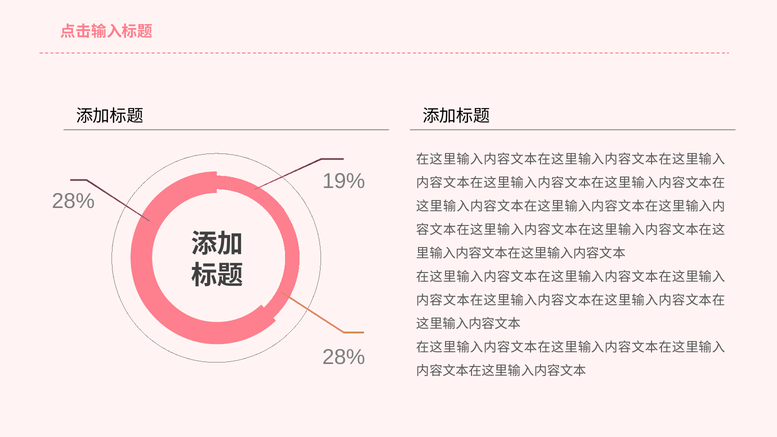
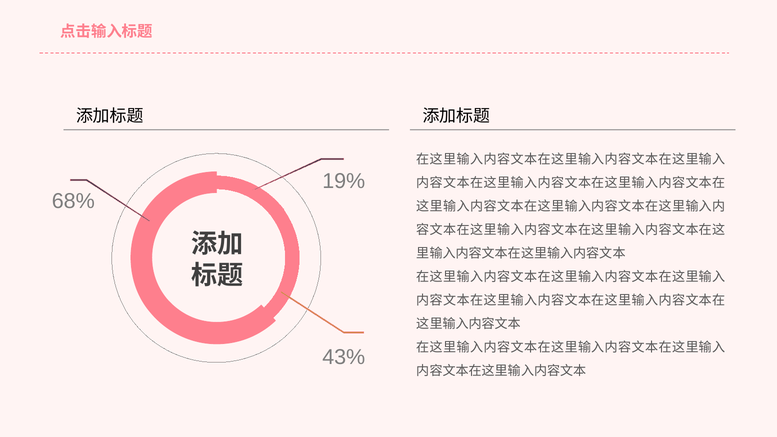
28% at (73, 201): 28% -> 68%
28% at (344, 357): 28% -> 43%
